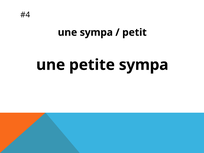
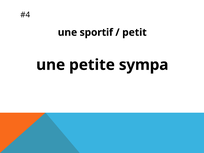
une sympa: sympa -> sportif
